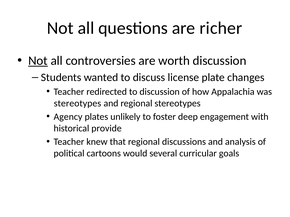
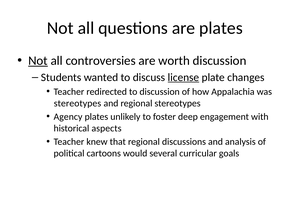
are richer: richer -> plates
license underline: none -> present
provide: provide -> aspects
